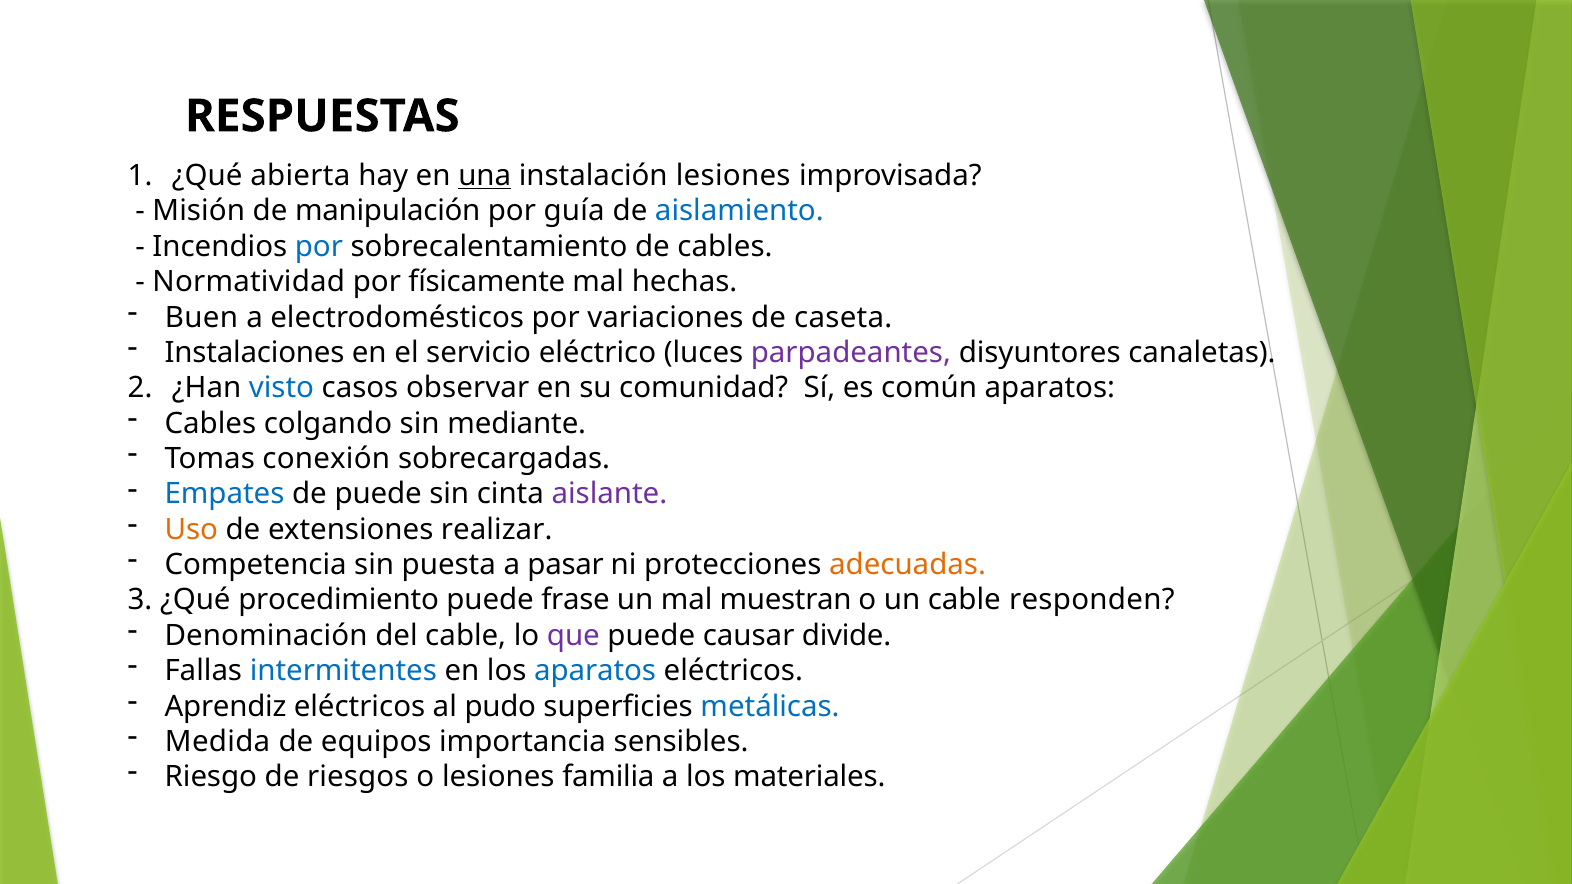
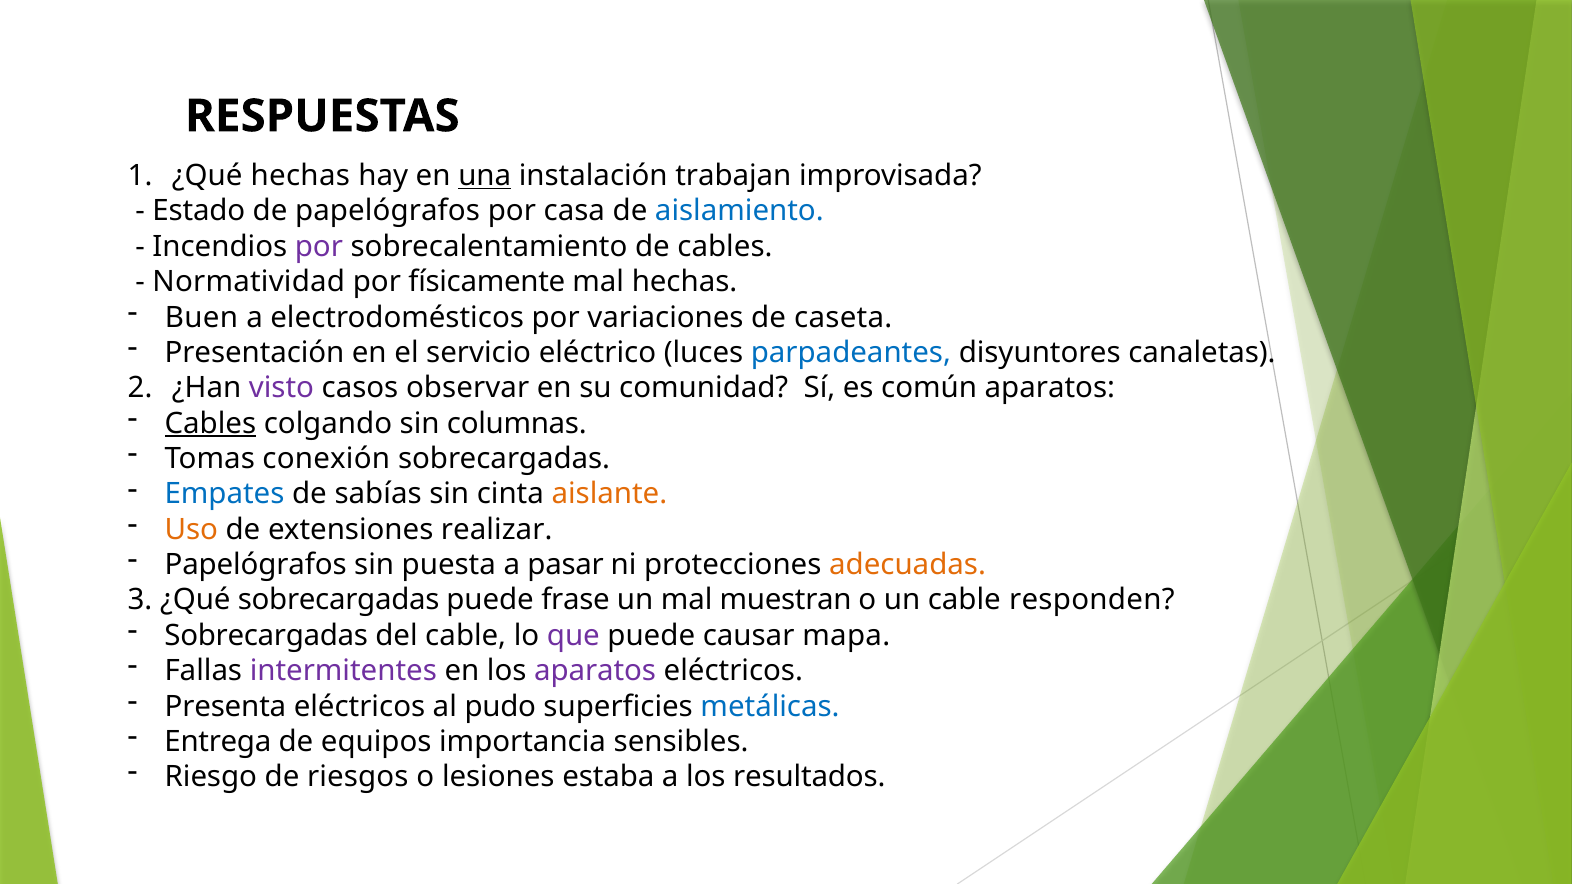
¿Qué abierta: abierta -> hechas
instalación lesiones: lesiones -> trabajan
Misión: Misión -> Estado
de manipulación: manipulación -> papelógrafos
guía: guía -> casa
por at (319, 247) colour: blue -> purple
Instalaciones: Instalaciones -> Presentación
parpadeantes colour: purple -> blue
visto colour: blue -> purple
Cables at (210, 424) underline: none -> present
mediante: mediante -> columnas
de puede: puede -> sabías
aislante colour: purple -> orange
Competencia at (256, 565): Competencia -> Papelógrafos
¿Qué procedimiento: procedimiento -> sobrecargadas
Denominación at (266, 636): Denominación -> Sobrecargadas
divide: divide -> mapa
intermitentes colour: blue -> purple
aparatos at (595, 671) colour: blue -> purple
Aprendiz: Aprendiz -> Presenta
Medida: Medida -> Entrega
familia: familia -> estaba
materiales: materiales -> resultados
